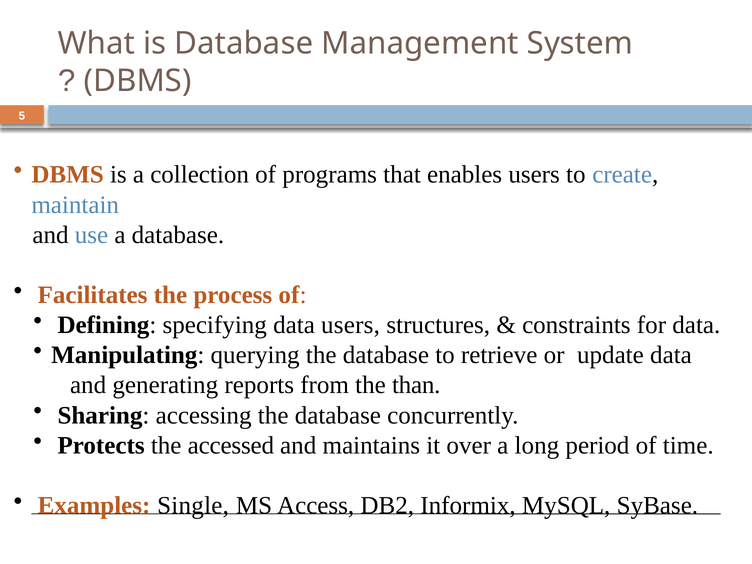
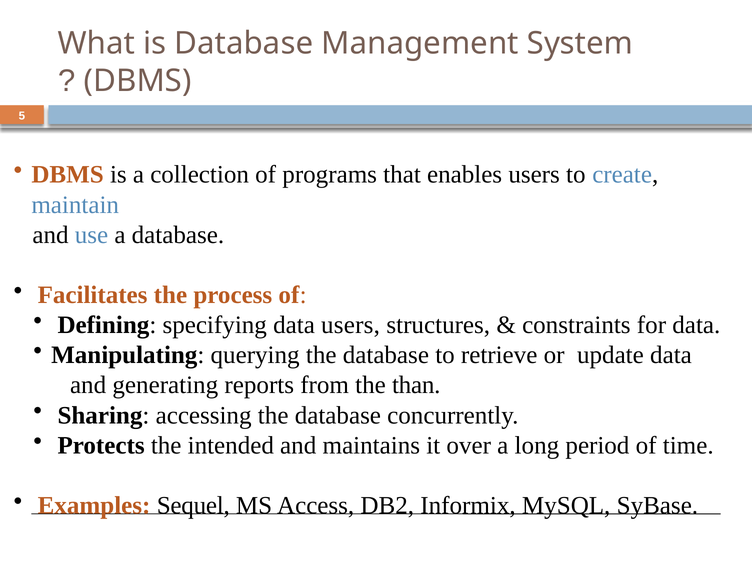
accessed: accessed -> intended
Single: Single -> Sequel
